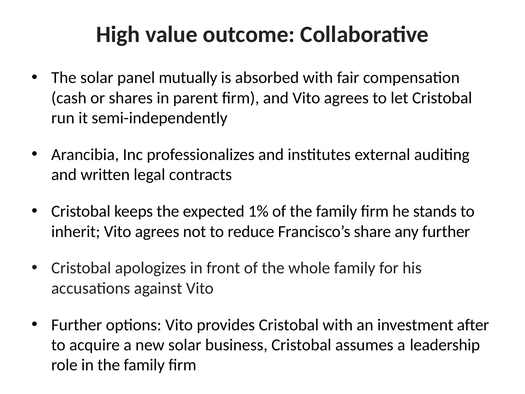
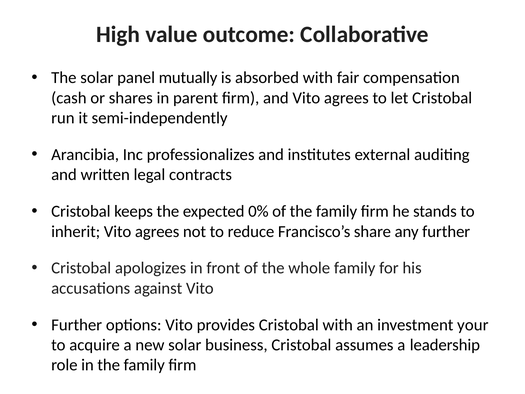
1%: 1% -> 0%
after: after -> your
